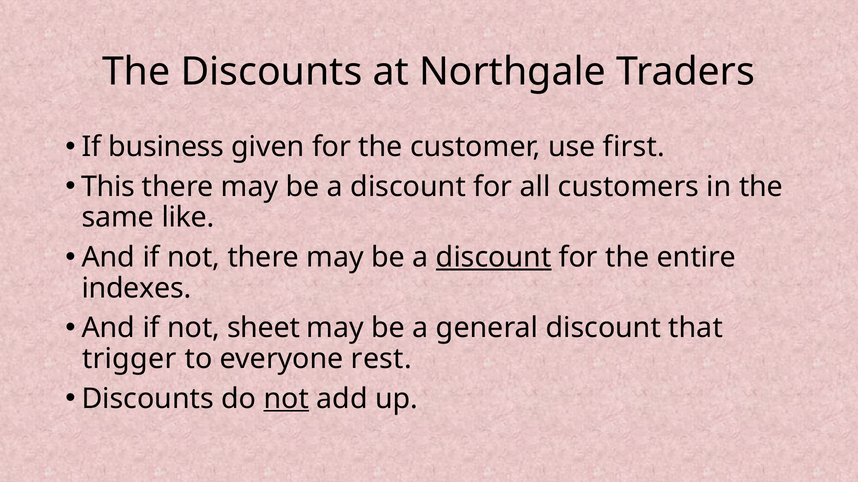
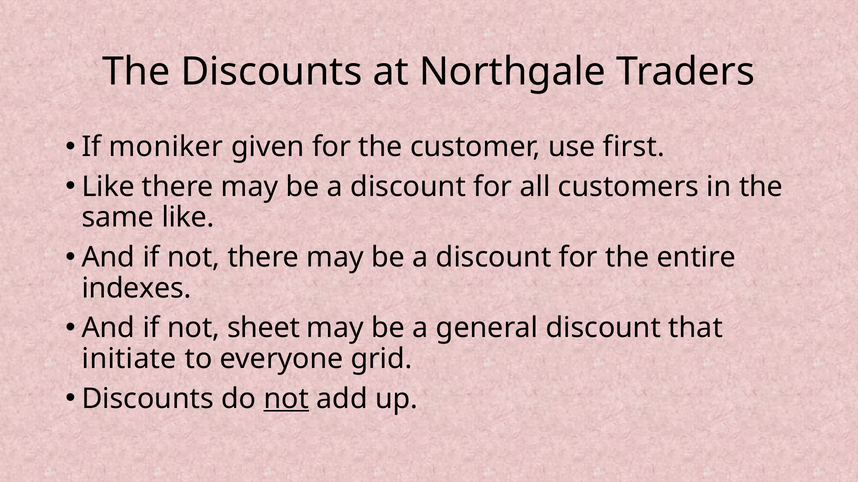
business: business -> moniker
This at (108, 187): This -> Like
discount at (494, 258) underline: present -> none
trigger: trigger -> initiate
rest: rest -> grid
